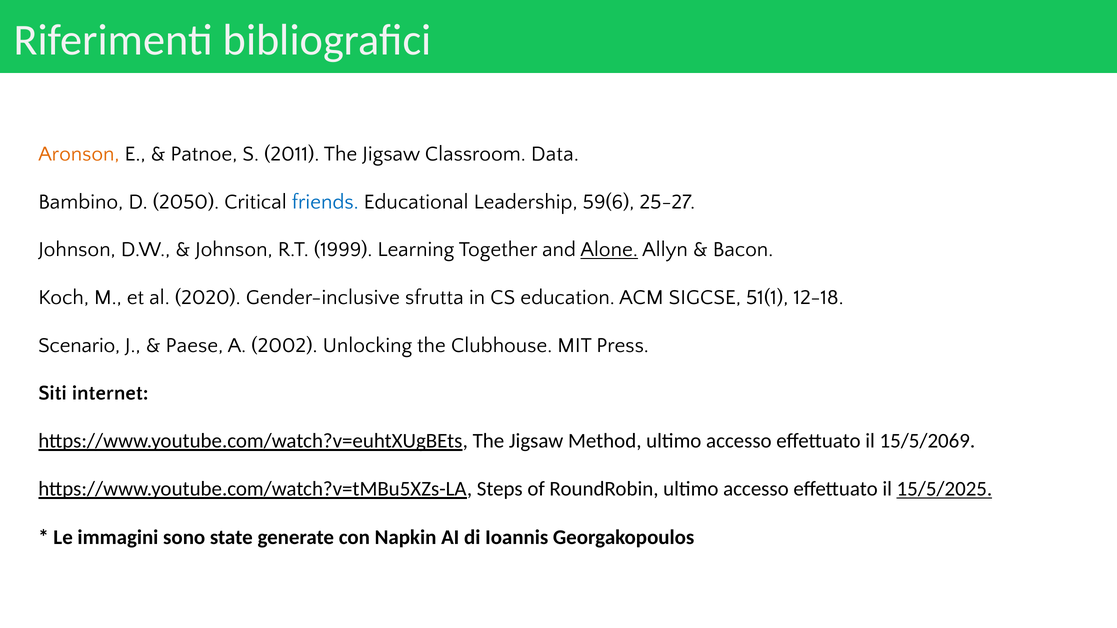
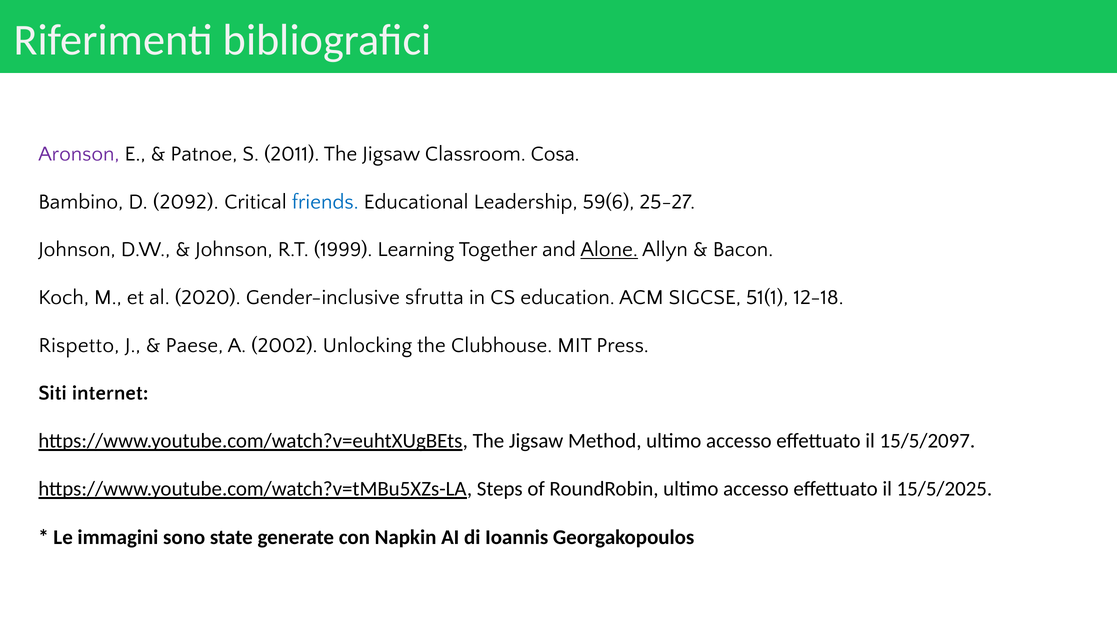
Aronson colour: orange -> purple
Data: Data -> Cosa
2050: 2050 -> 2092
Scenario: Scenario -> Rispetto
15/5/2069: 15/5/2069 -> 15/5/2097
15/5/2025 underline: present -> none
